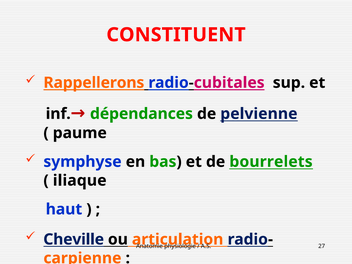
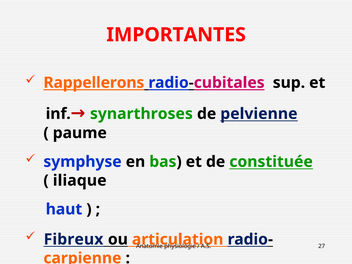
CONSTITUENT: CONSTITUENT -> IMPORTANTES
dépendances: dépendances -> synarthroses
bourrelets: bourrelets -> constituée
Cheville: Cheville -> Fibreux
